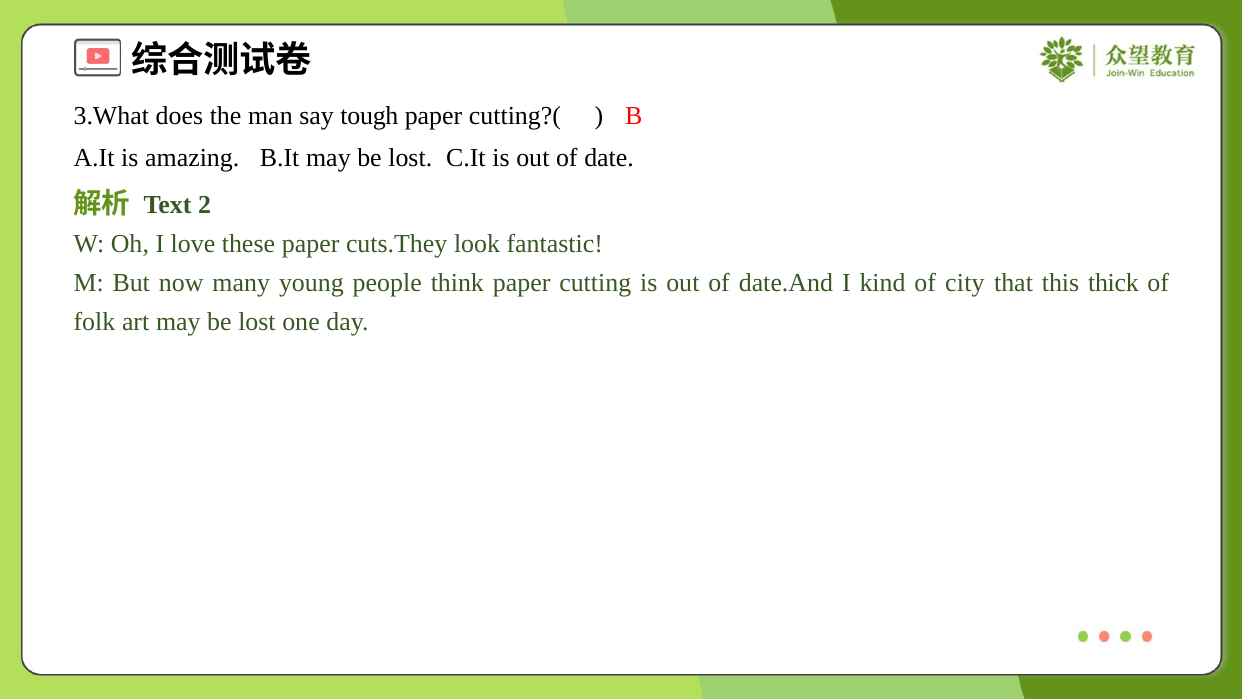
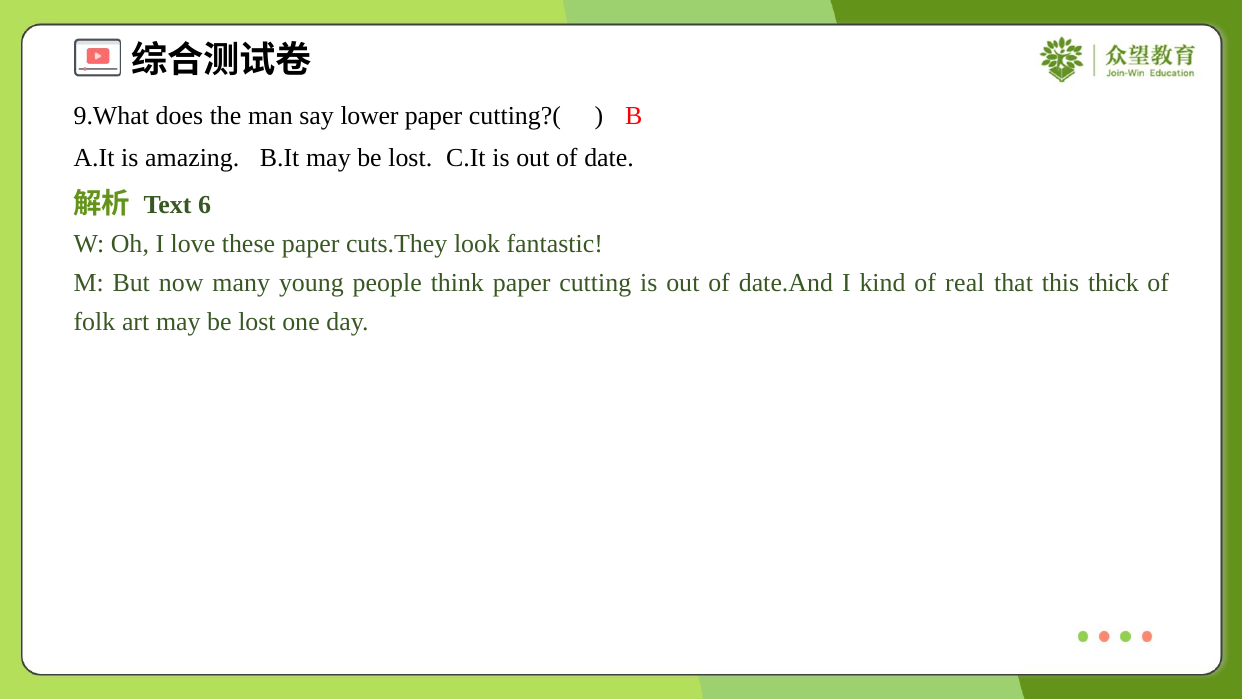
3.What: 3.What -> 9.What
tough: tough -> lower
2: 2 -> 6
city: city -> real
